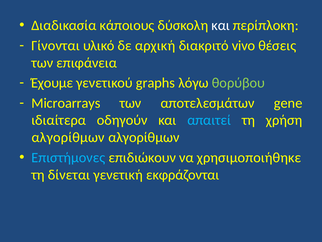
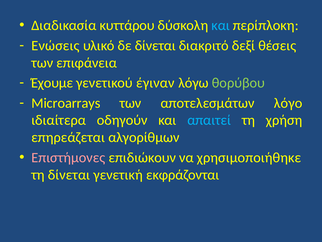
κάποιους: κάποιους -> κυττάρου
και at (221, 25) colour: white -> light blue
Γίνονται: Γίνονται -> Ενώσεις
δε αρχική: αρχική -> δίνεται
vivo: vivo -> δεξί
graphs: graphs -> έγιναν
gene: gene -> λόγο
αλγορίθμων at (68, 137): αλγορίθμων -> επηρεάζεται
Επιστήμονες colour: light blue -> pink
